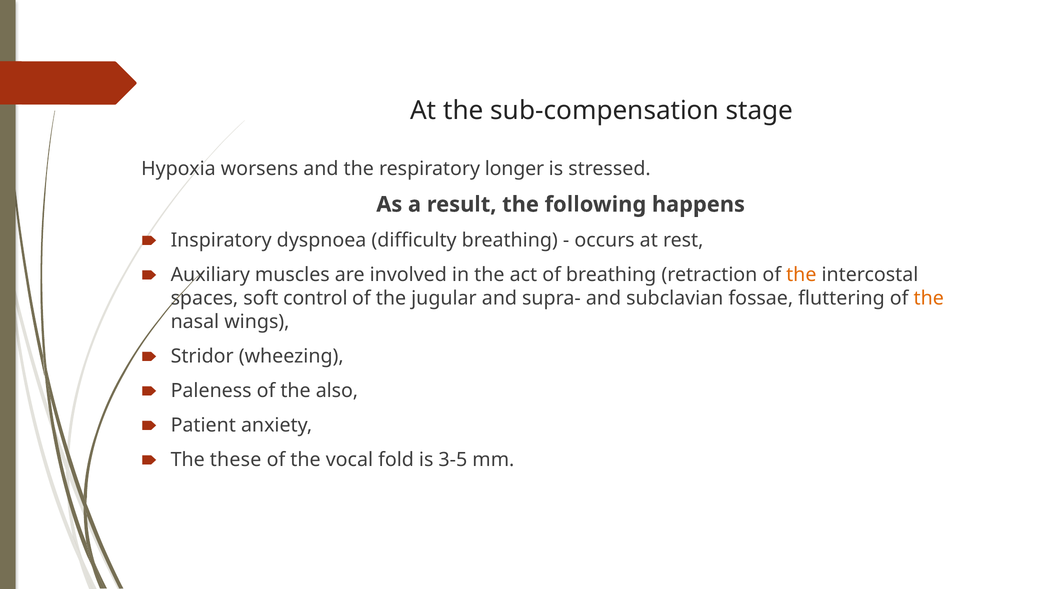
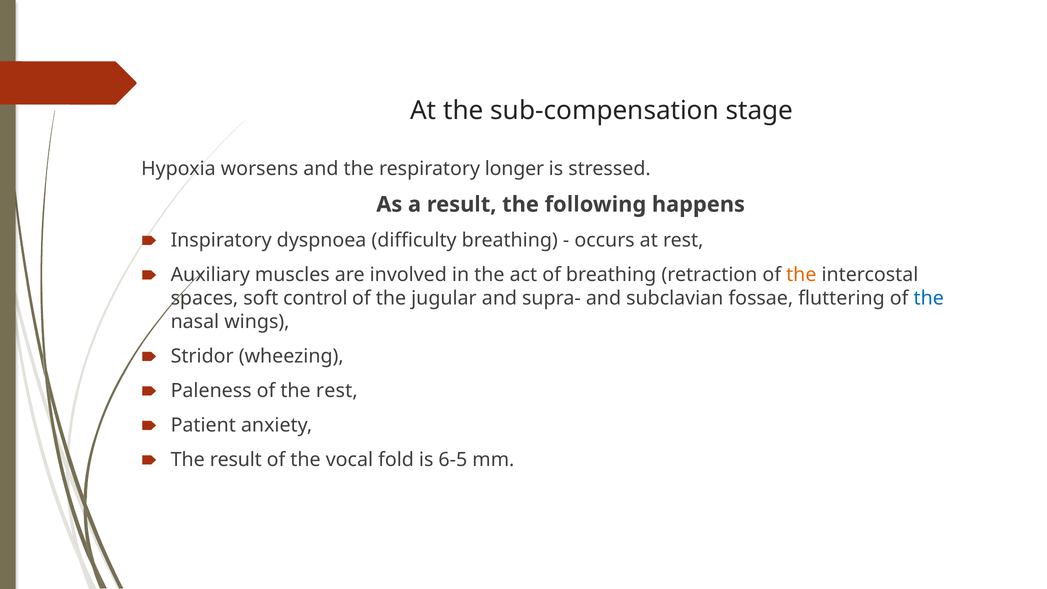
the at (929, 298) colour: orange -> blue
the also: also -> rest
The these: these -> result
3-5: 3-5 -> 6-5
